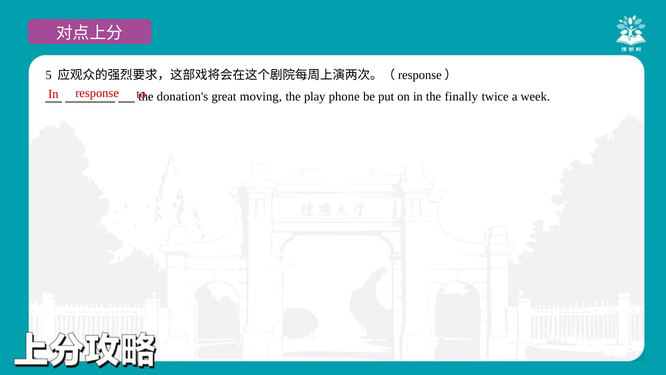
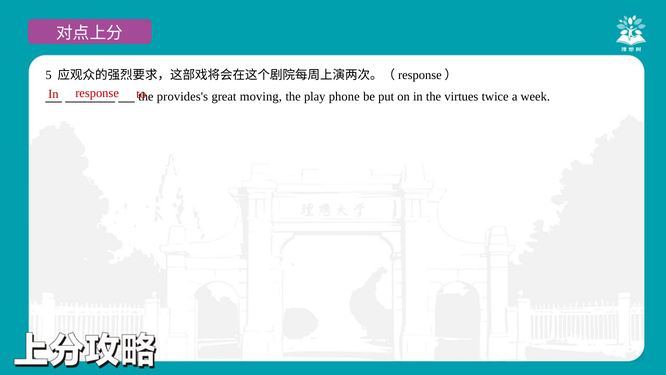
donation's: donation's -> provides's
finally: finally -> virtues
